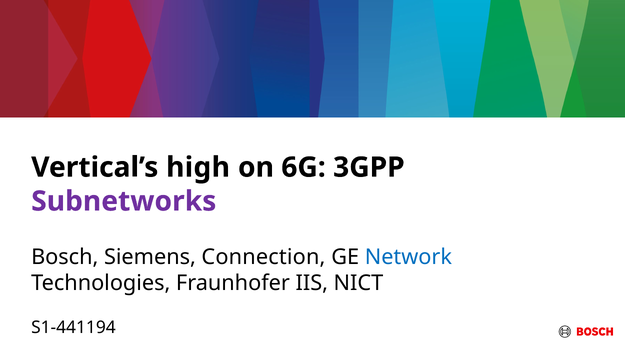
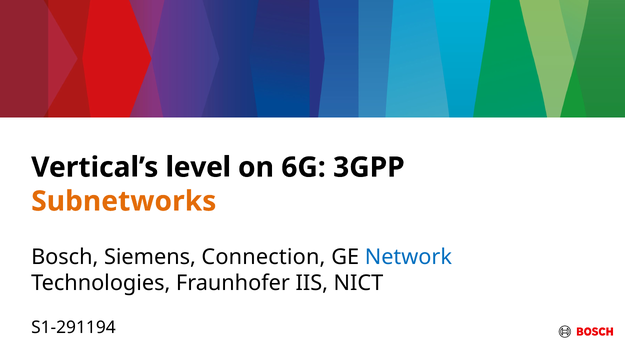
high: high -> level
Subnetworks colour: purple -> orange
S1-441194: S1-441194 -> S1-291194
